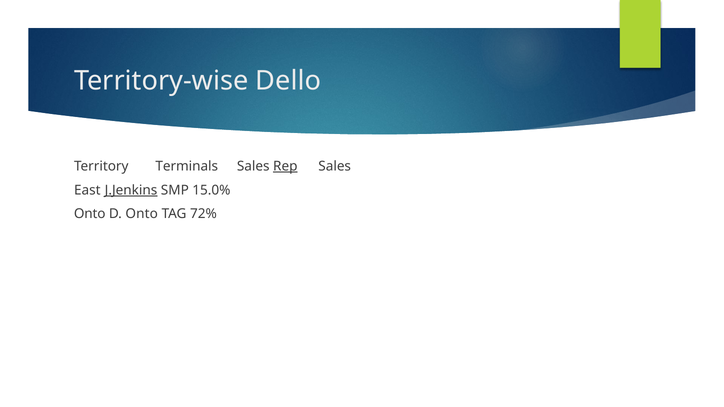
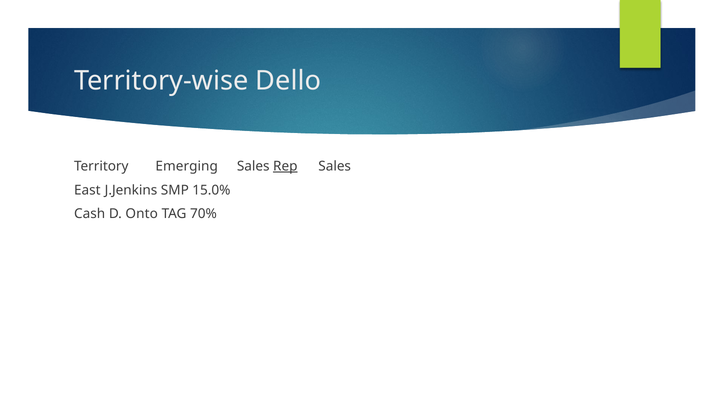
Terminals: Terminals -> Emerging
J.Jenkins underline: present -> none
Onto at (90, 214): Onto -> Cash
72%: 72% -> 70%
